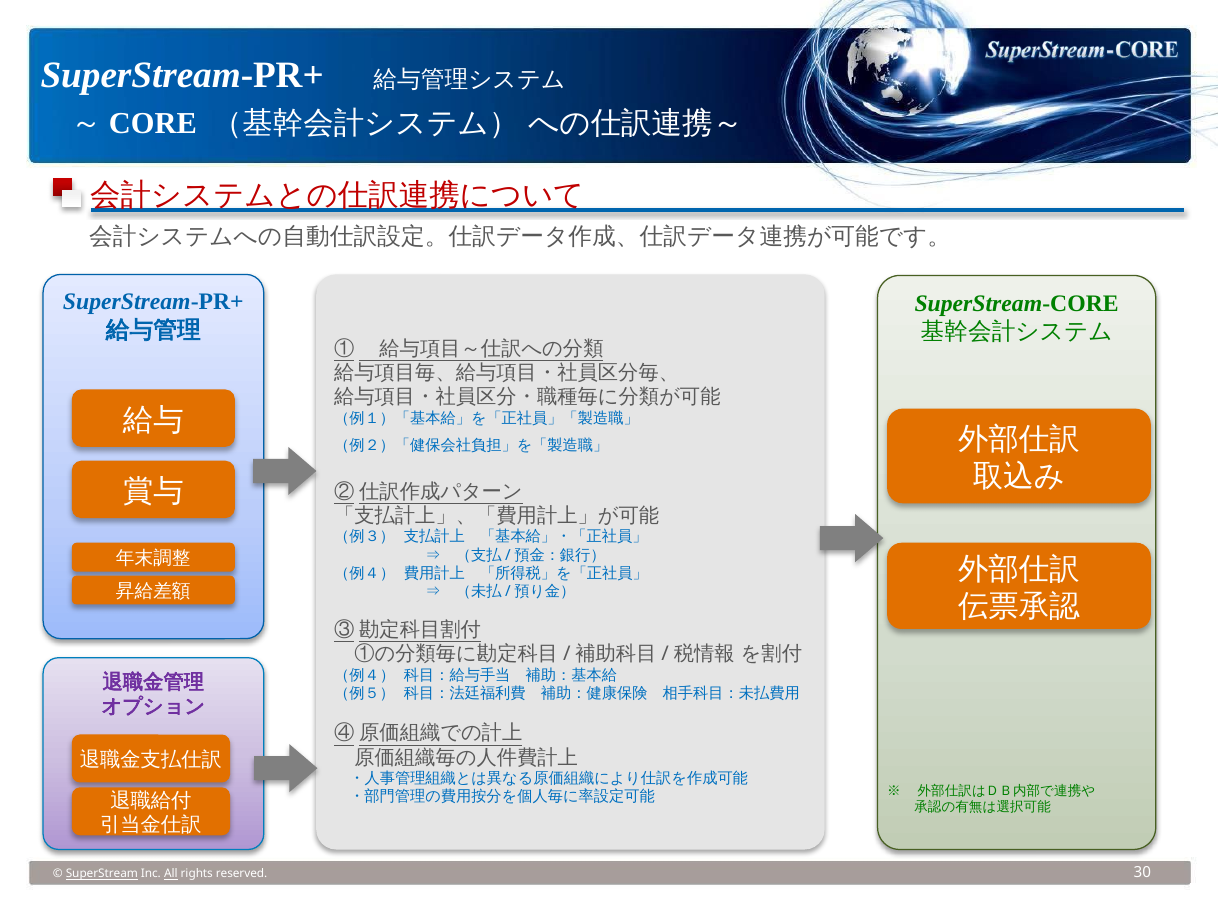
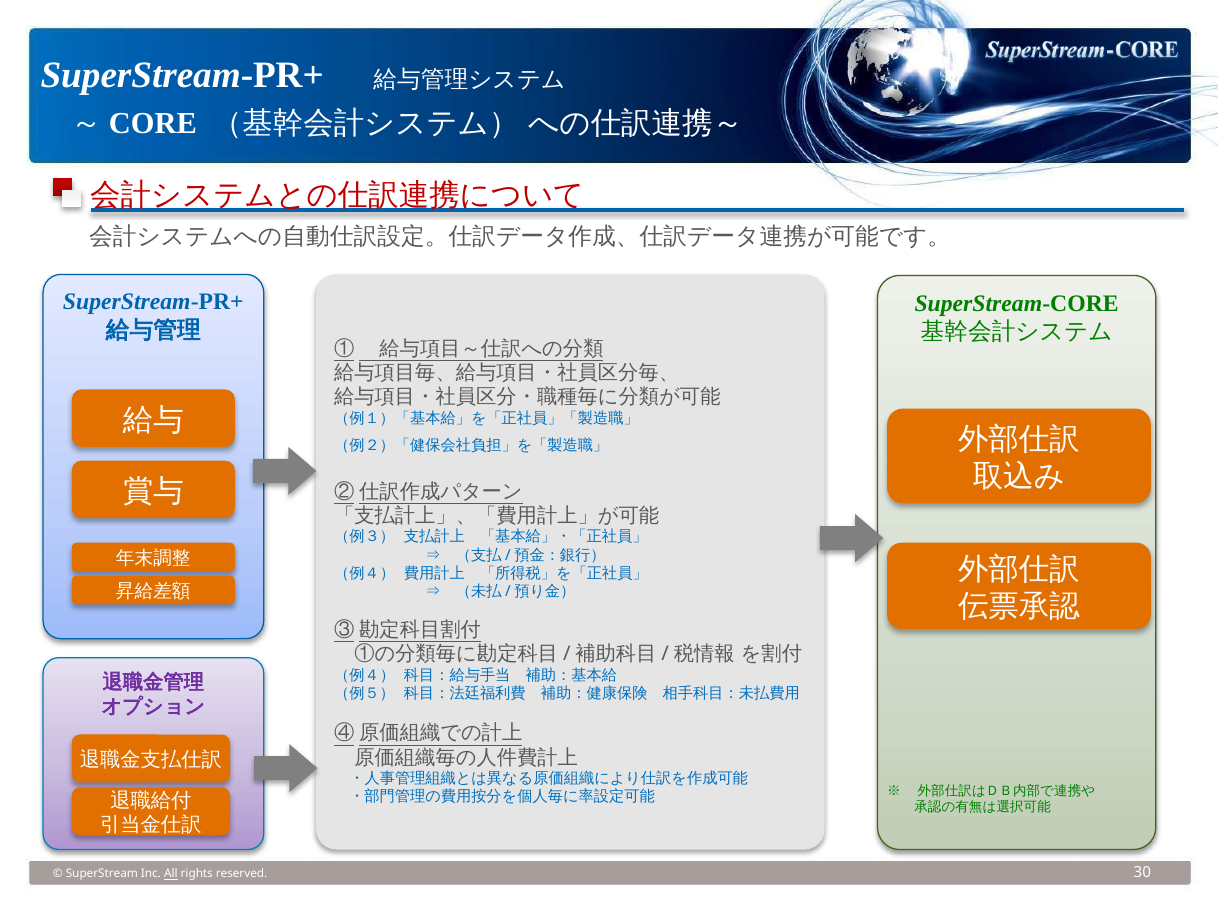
SuperStream underline: present -> none
